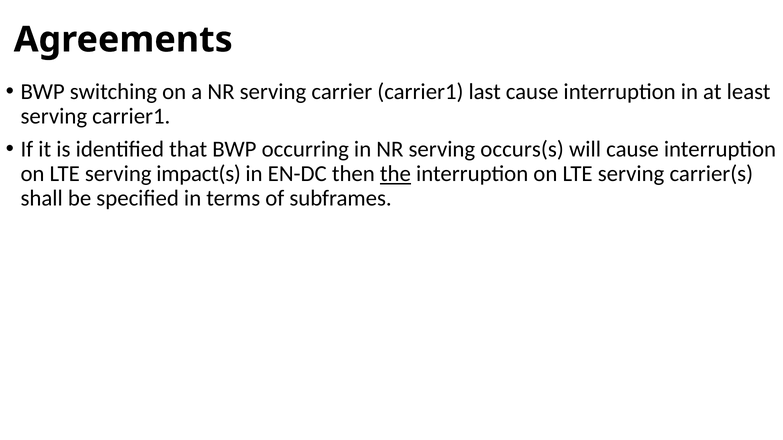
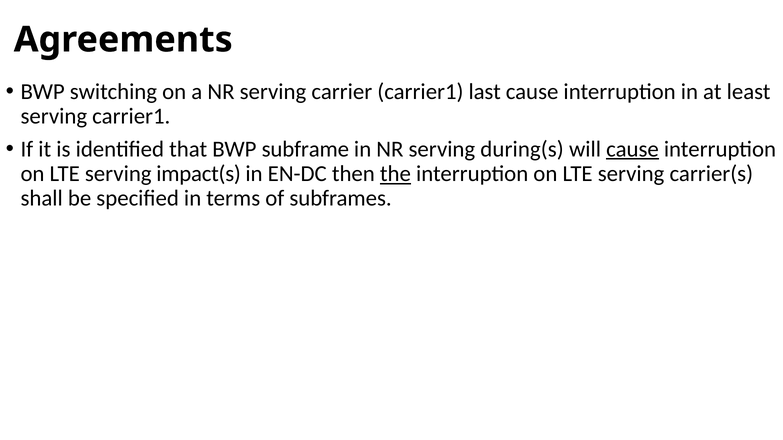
occurring: occurring -> subframe
occurs(s: occurs(s -> during(s
cause at (632, 149) underline: none -> present
